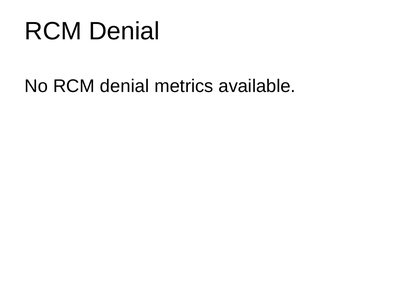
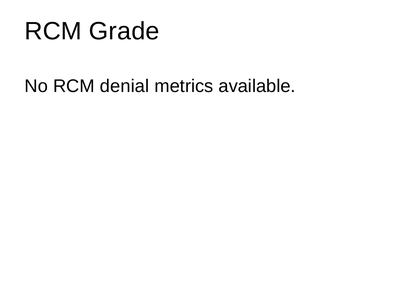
Denial at (124, 31): Denial -> Grade
